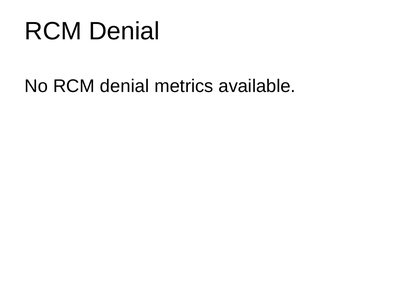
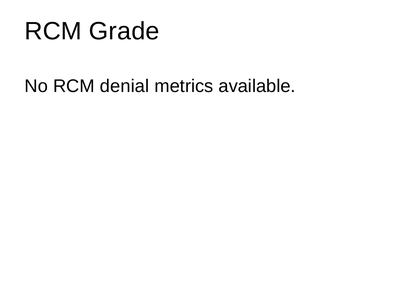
Denial at (124, 31): Denial -> Grade
